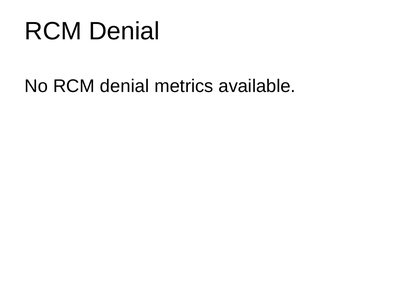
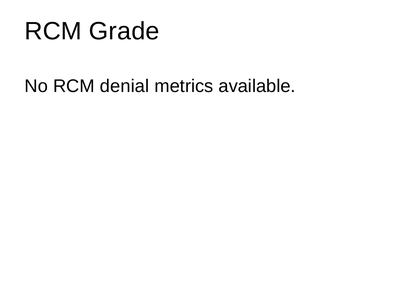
Denial at (124, 31): Denial -> Grade
